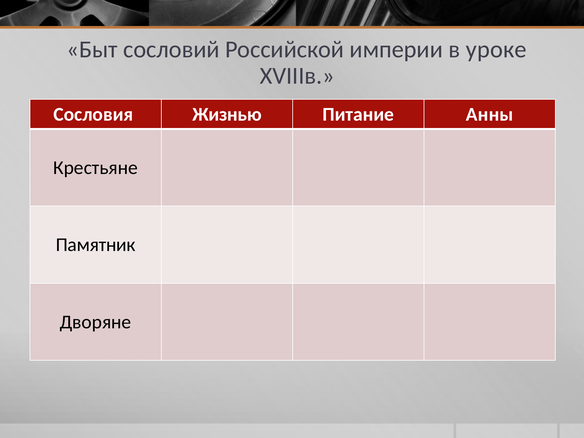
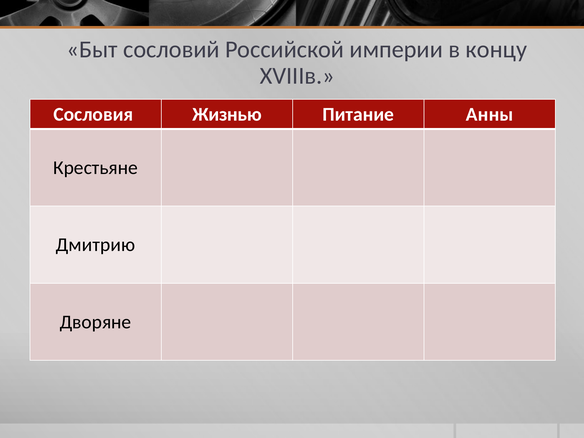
уроке: уроке -> концу
Памятник: Памятник -> Дмитрию
